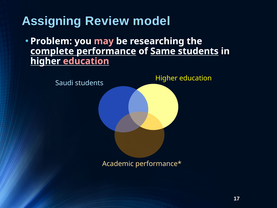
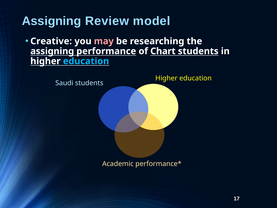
Problem: Problem -> Creative
complete at (52, 51): complete -> assigning
Same: Same -> Chart
education at (86, 61) colour: pink -> light blue
